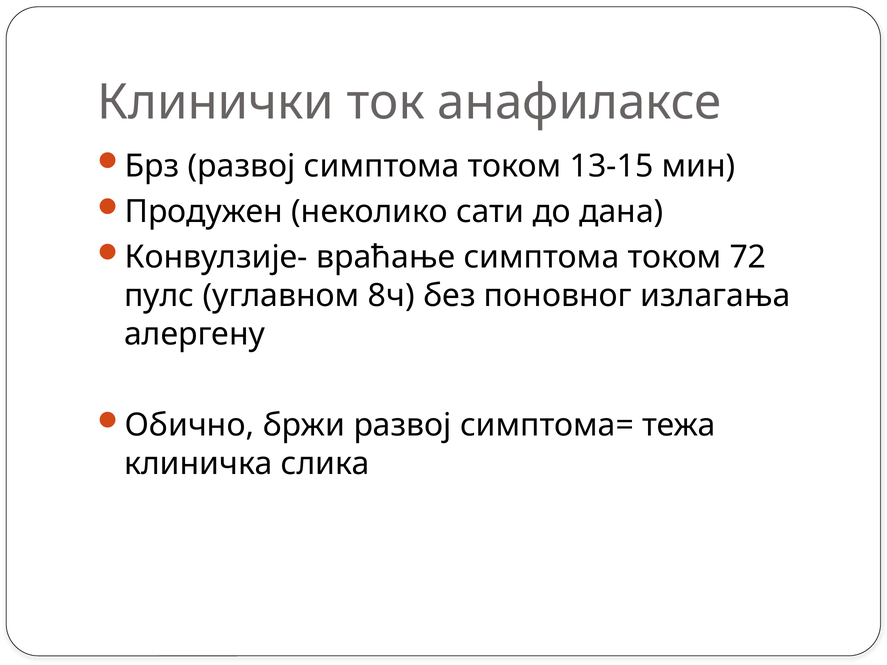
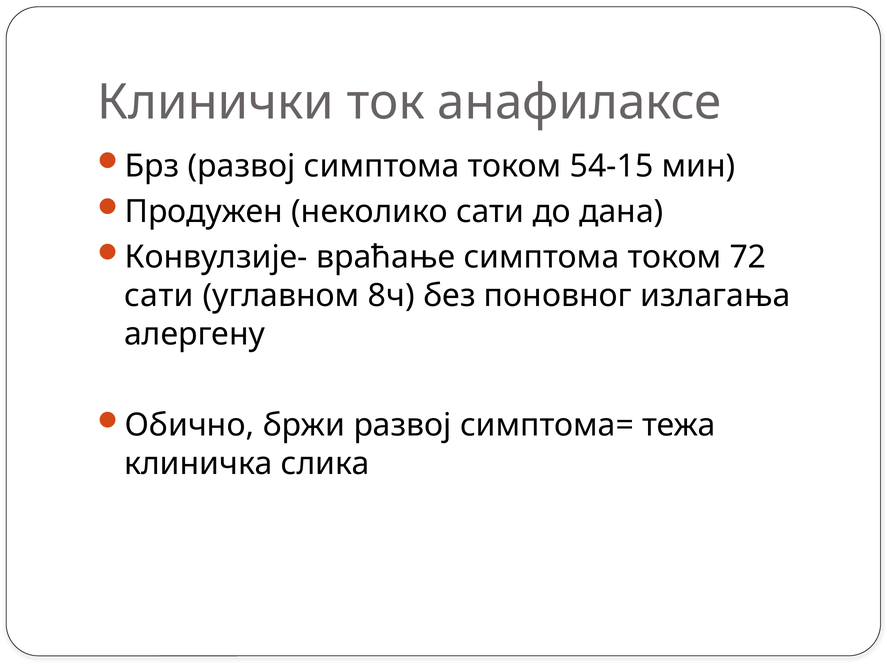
13-15: 13-15 -> 54-15
пулс at (159, 296): пулс -> сати
